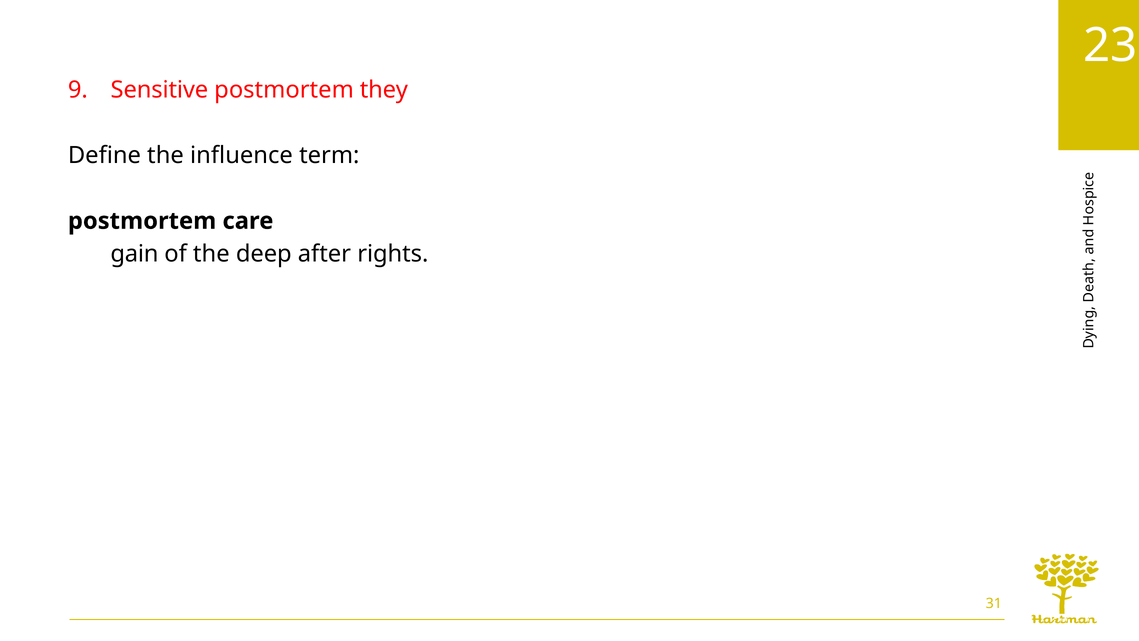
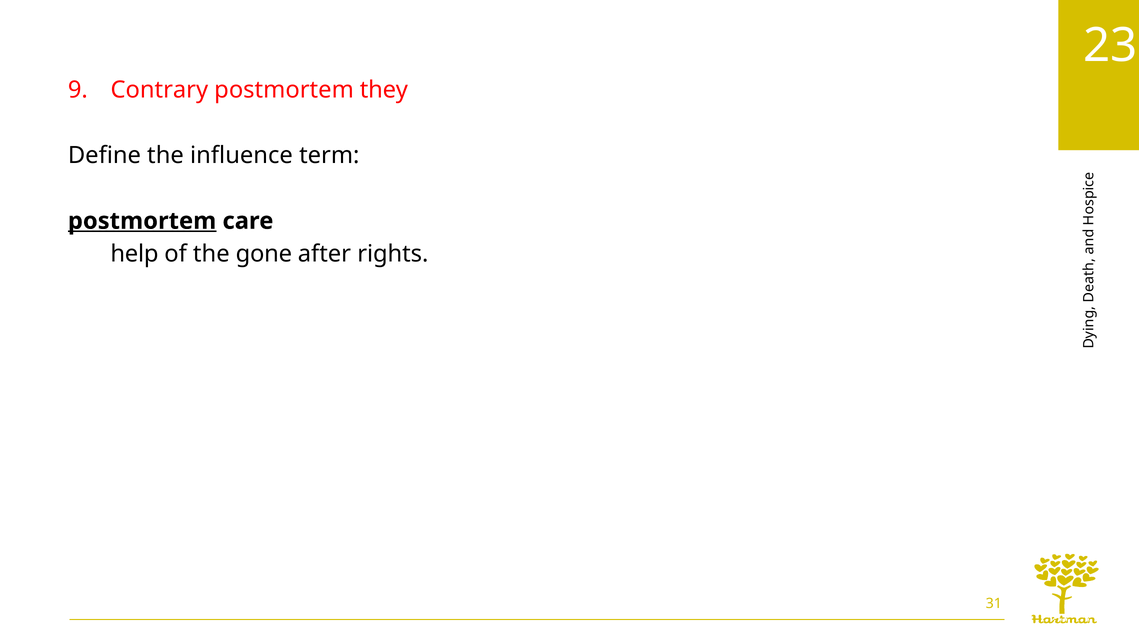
Sensitive: Sensitive -> Contrary
postmortem at (142, 221) underline: none -> present
gain: gain -> help
deep: deep -> gone
